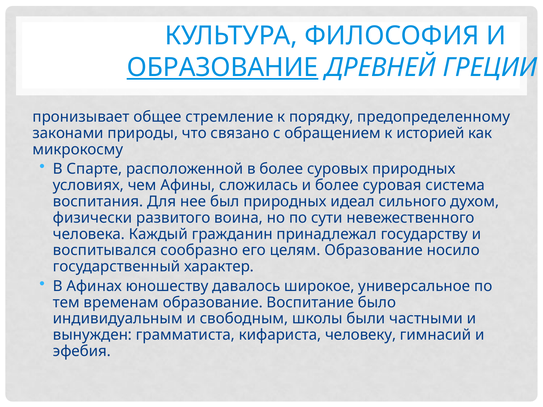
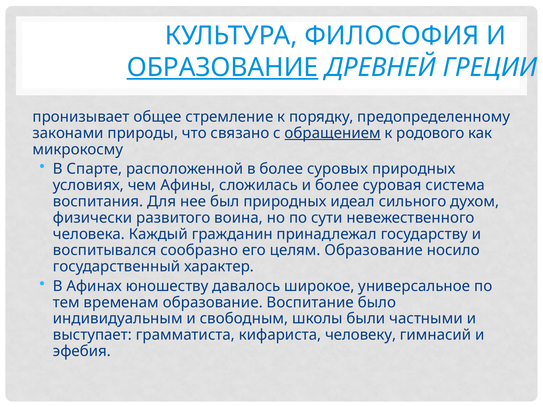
обращением underline: none -> present
историей: историей -> родового
вынужден: вынужден -> выступает
